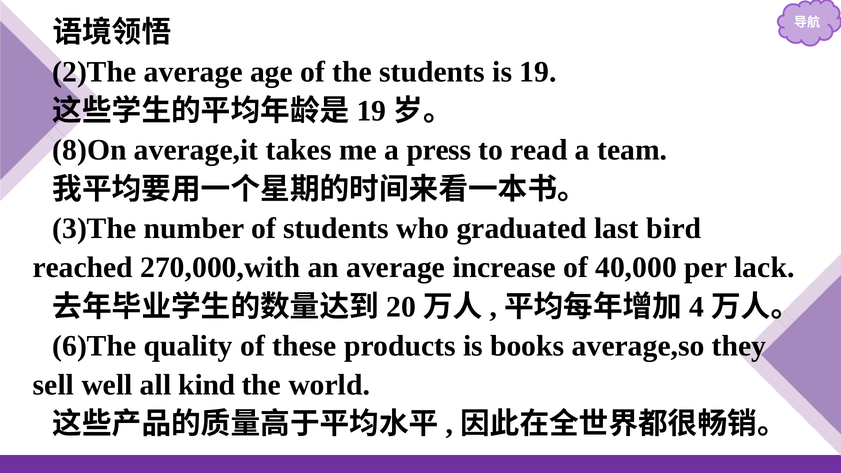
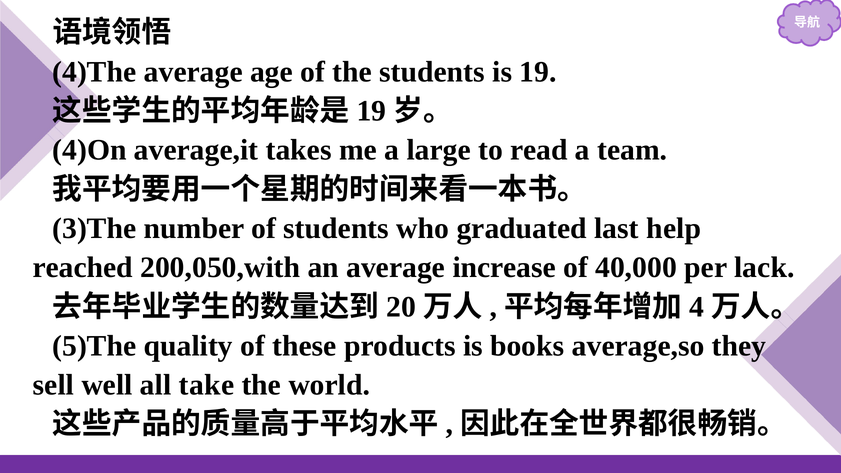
2)The: 2)The -> 4)The
8)On: 8)On -> 4)On
press: press -> large
bird: bird -> help
270,000,with: 270,000,with -> 200,050,with
6)The: 6)The -> 5)The
kind: kind -> take
